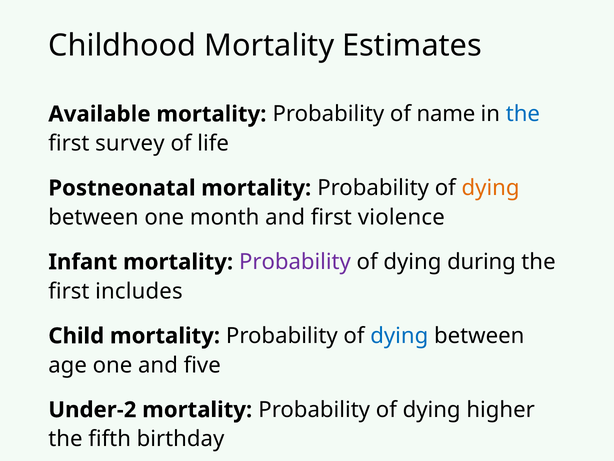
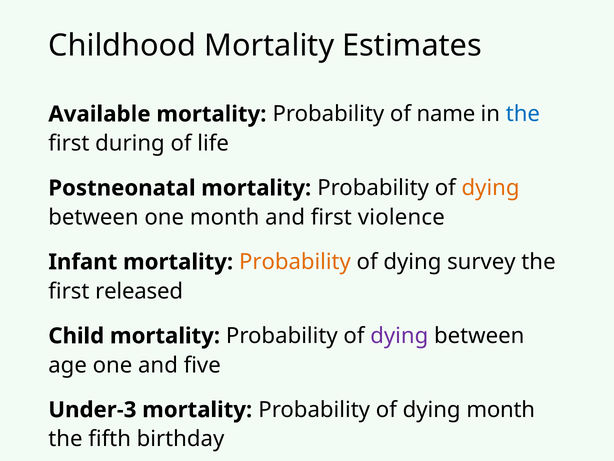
survey: survey -> during
Probability at (295, 262) colour: purple -> orange
during: during -> survey
includes: includes -> released
dying at (399, 336) colour: blue -> purple
Under-2: Under-2 -> Under-3
dying higher: higher -> month
